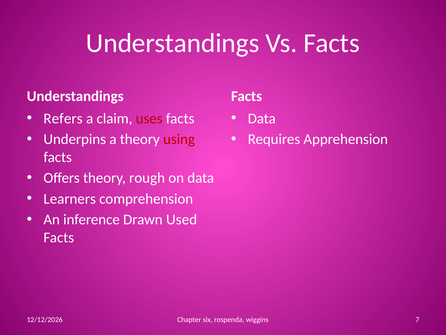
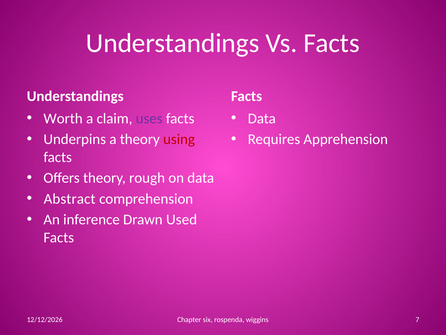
Refers: Refers -> Worth
uses colour: red -> purple
Learners: Learners -> Abstract
